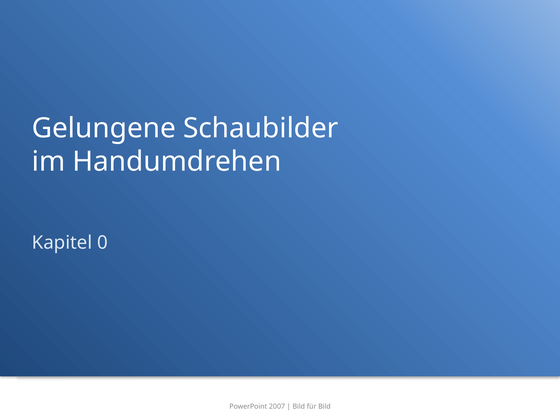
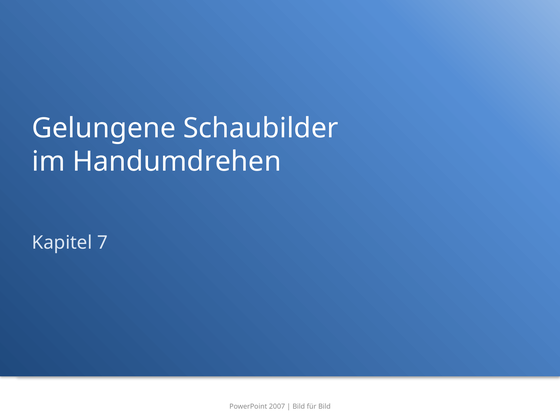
0: 0 -> 7
